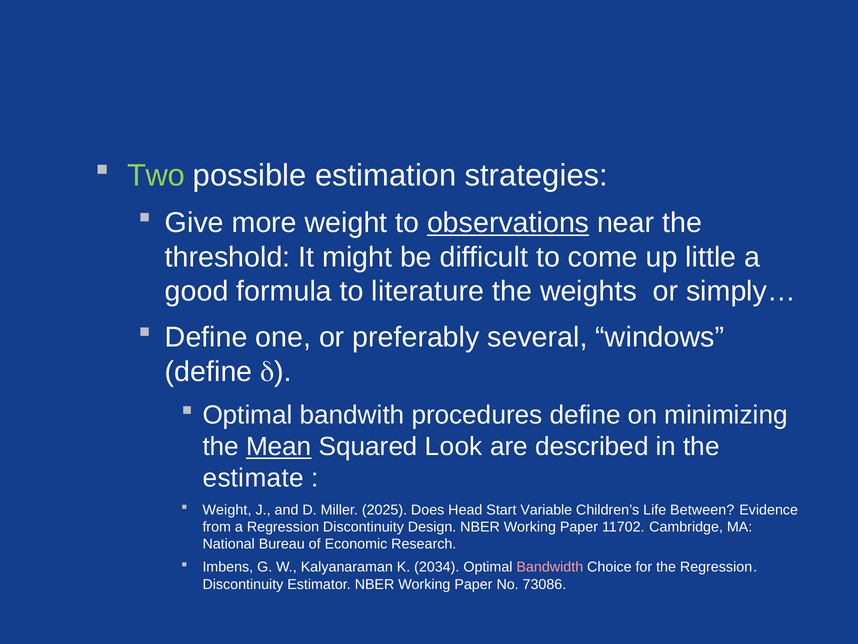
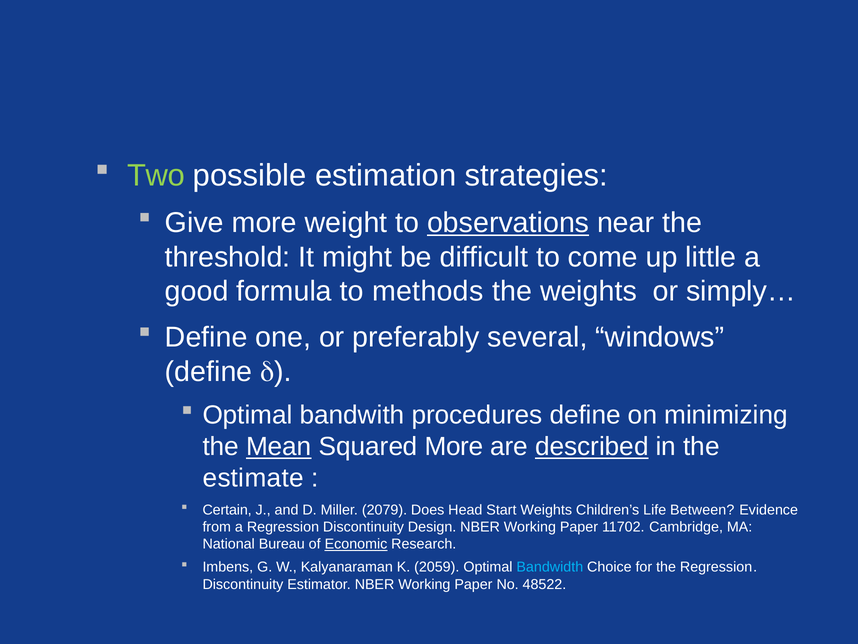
literature: literature -> methods
Squared Look: Look -> More
described underline: none -> present
Weight at (227, 509): Weight -> Certain
2025: 2025 -> 2079
Start Variable: Variable -> Weights
Economic underline: none -> present
2034: 2034 -> 2059
Bandwidth colour: pink -> light blue
73086: 73086 -> 48522
